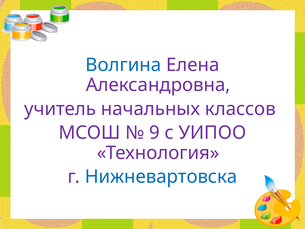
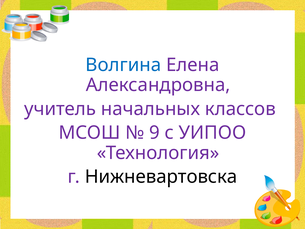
Нижневартовска colour: blue -> black
